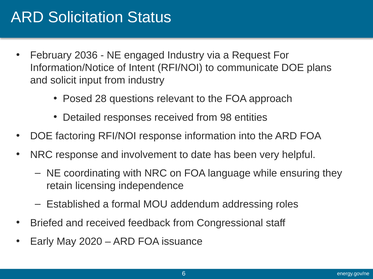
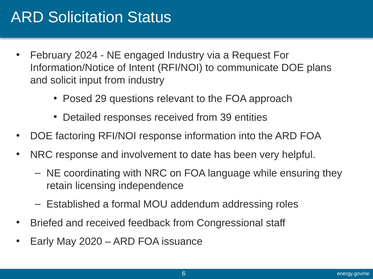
2036: 2036 -> 2024
28: 28 -> 29
98: 98 -> 39
